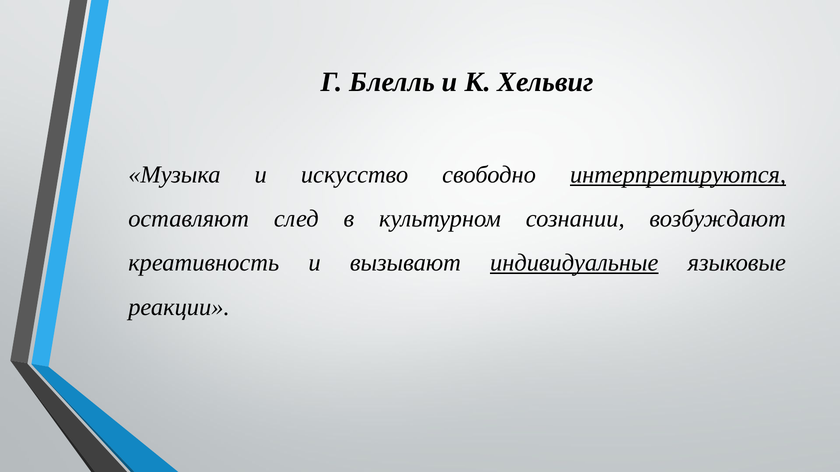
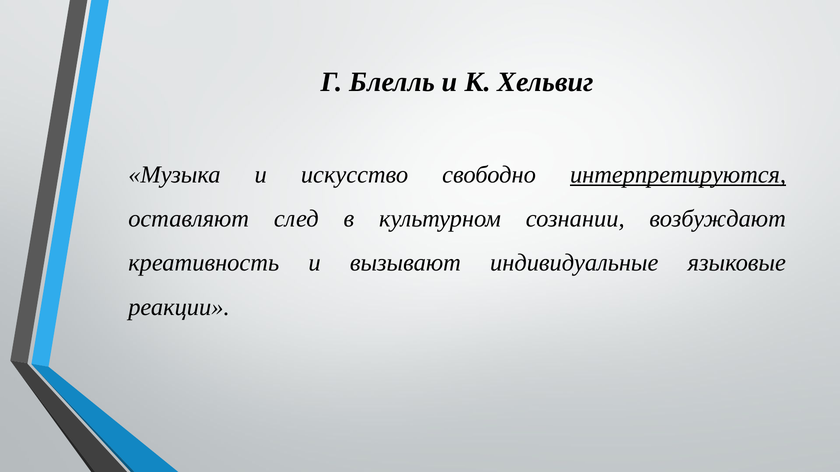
индивидуальные underline: present -> none
